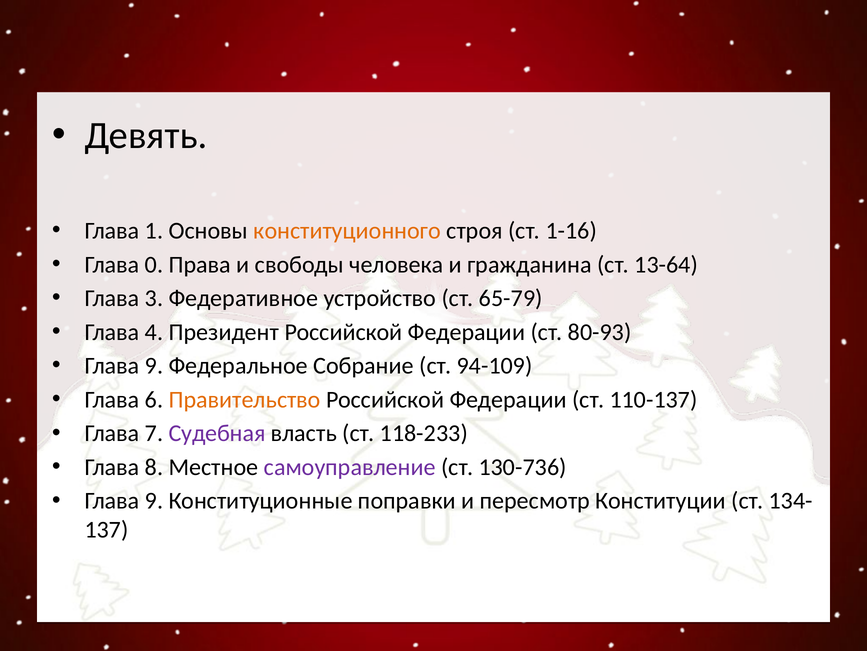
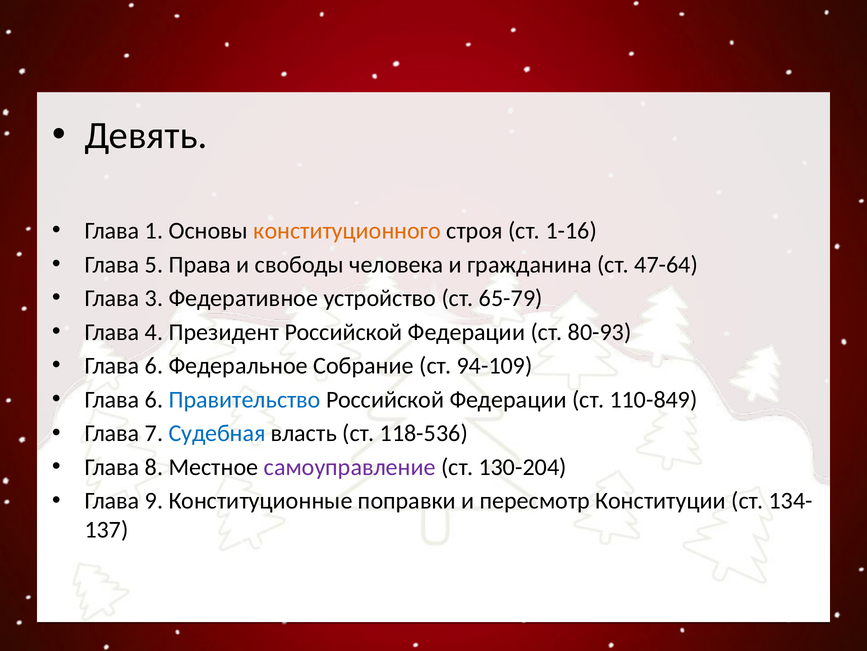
0: 0 -> 5
13-64: 13-64 -> 47-64
9 at (154, 365): 9 -> 6
Правительство colour: orange -> blue
110-137: 110-137 -> 110-849
Судебная colour: purple -> blue
118-233: 118-233 -> 118-536
130-736: 130-736 -> 130-204
